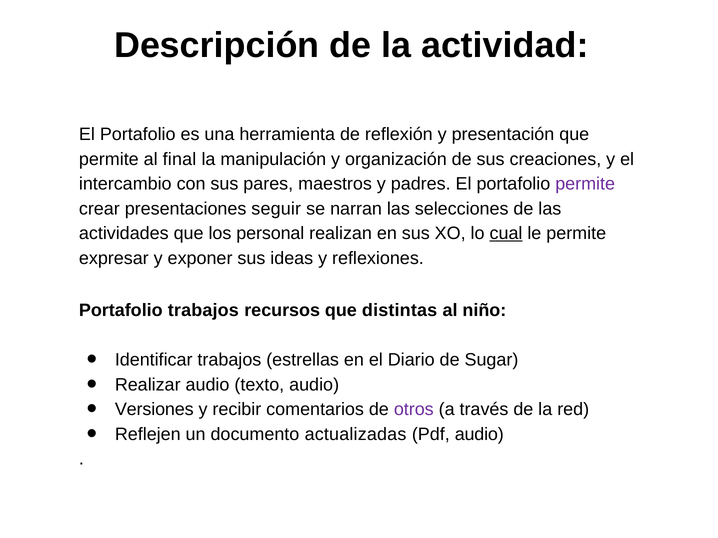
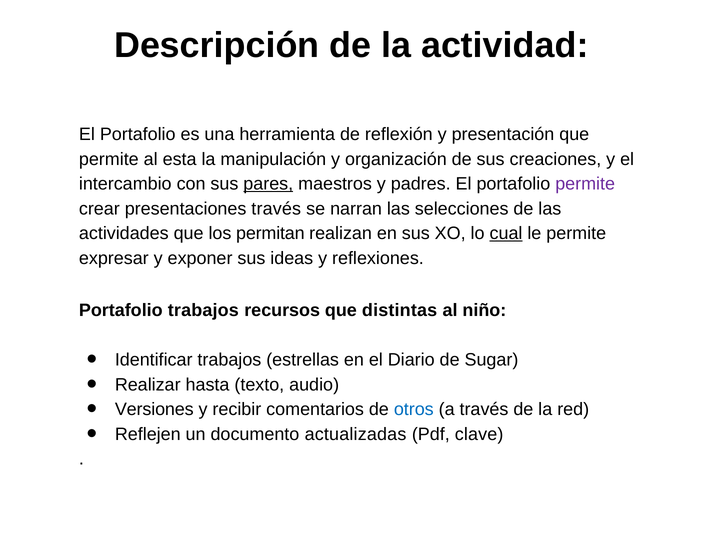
final: final -> esta
pares underline: none -> present
presentaciones seguir: seguir -> través
personal: personal -> permitan
Realizar audio: audio -> hasta
otros colour: purple -> blue
Pdf audio: audio -> clave
